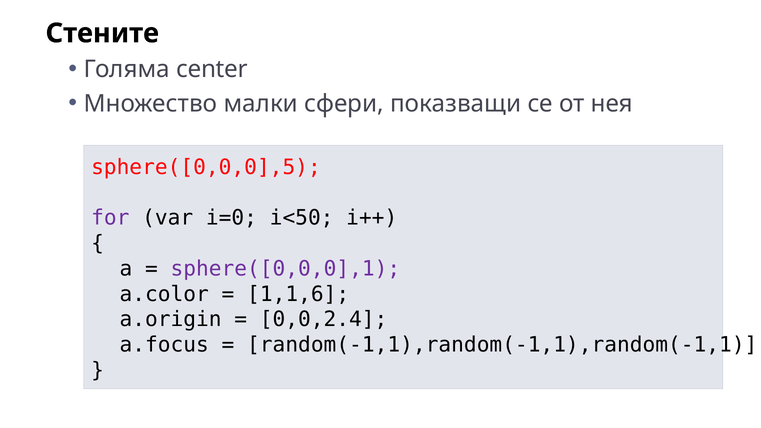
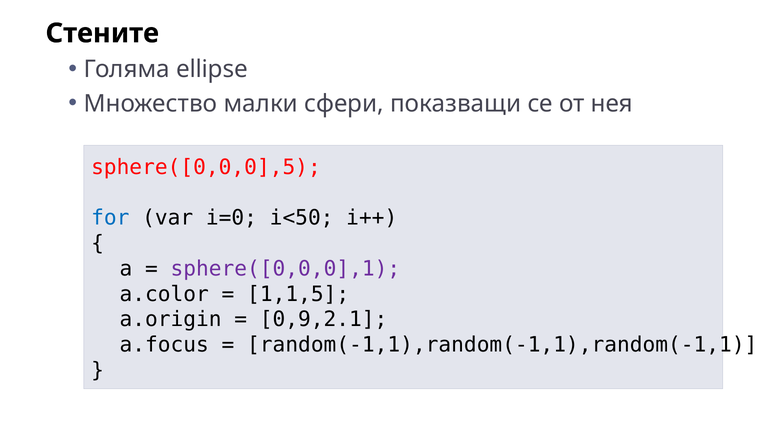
center: center -> ellipse
for colour: purple -> blue
1,1,6: 1,1,6 -> 1,1,5
0,0,2.4: 0,0,2.4 -> 0,9,2.1
